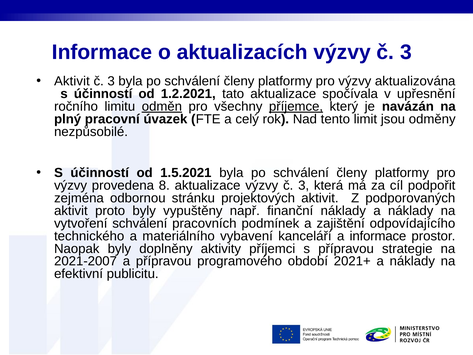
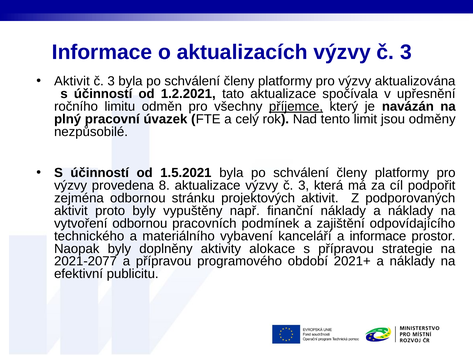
odměn underline: present -> none
vytvoření schválení: schválení -> odbornou
příjemci: příjemci -> alokace
2021-2007: 2021-2007 -> 2021-2077
